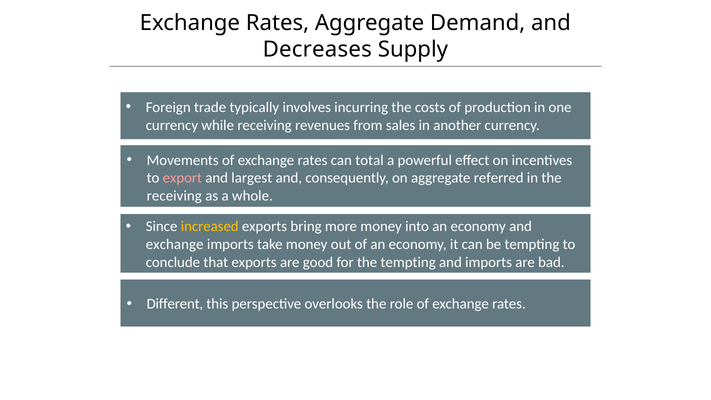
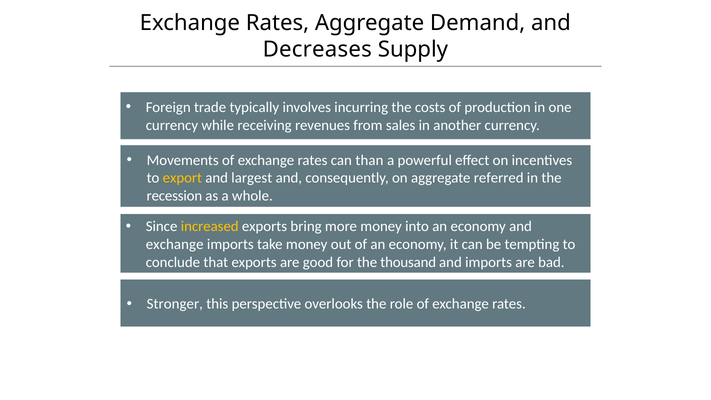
total: total -> than
export colour: pink -> yellow
receiving at (174, 196): receiving -> recession
the tempting: tempting -> thousand
Different: Different -> Stronger
